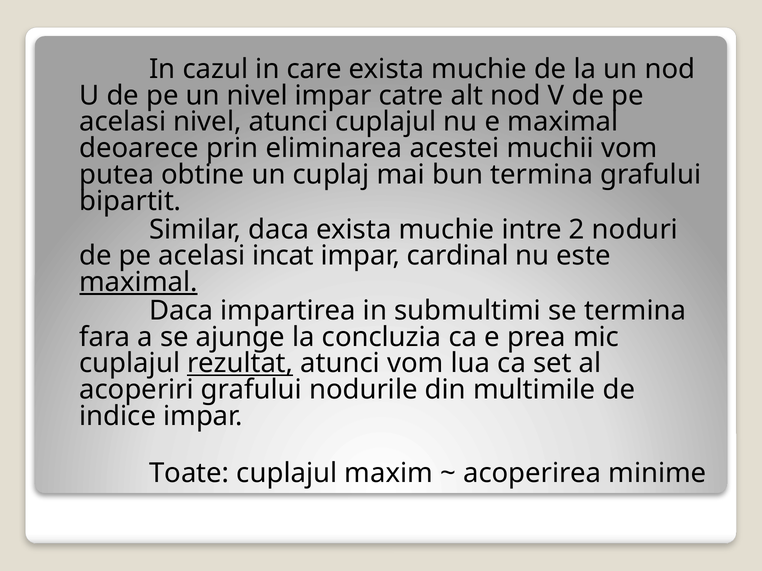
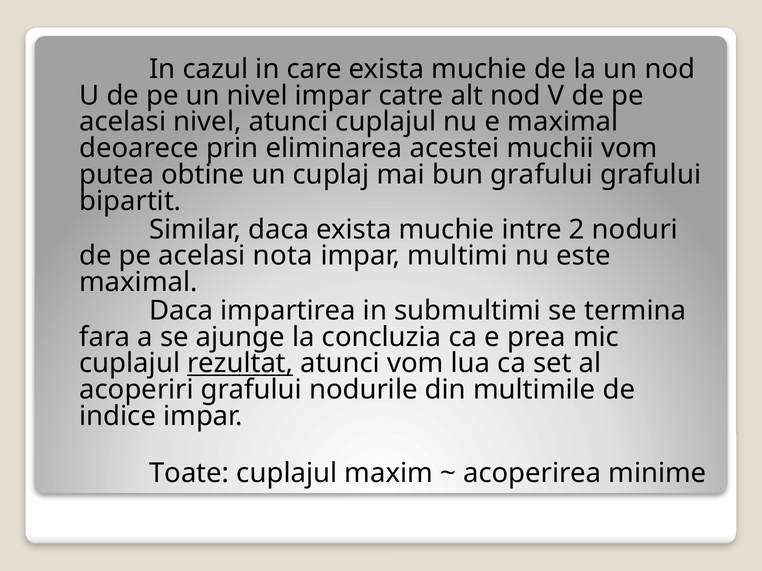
bun termina: termina -> grafului
incat: incat -> nota
cardinal: cardinal -> multimi
maximal at (138, 282) underline: present -> none
